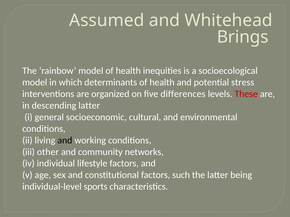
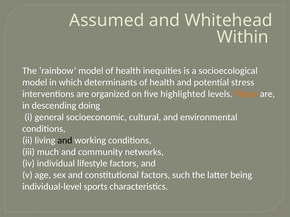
Brings: Brings -> Within
differences: differences -> highlighted
These colour: red -> orange
descending latter: latter -> doing
other: other -> much
